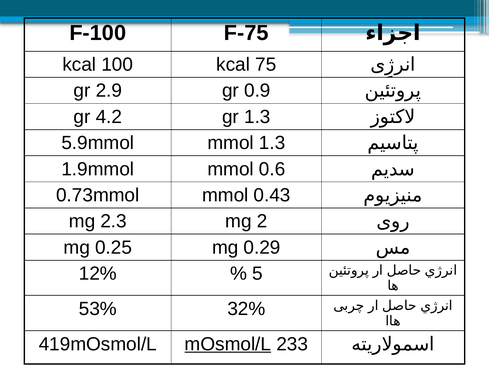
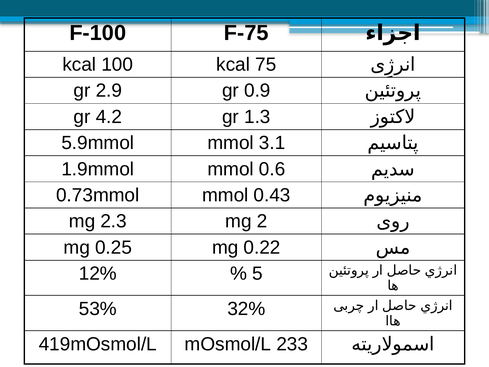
5.9mmol 1.3: 1.3 -> 3.1
0.29: 0.29 -> 0.22
mOsmol/L underline: present -> none
